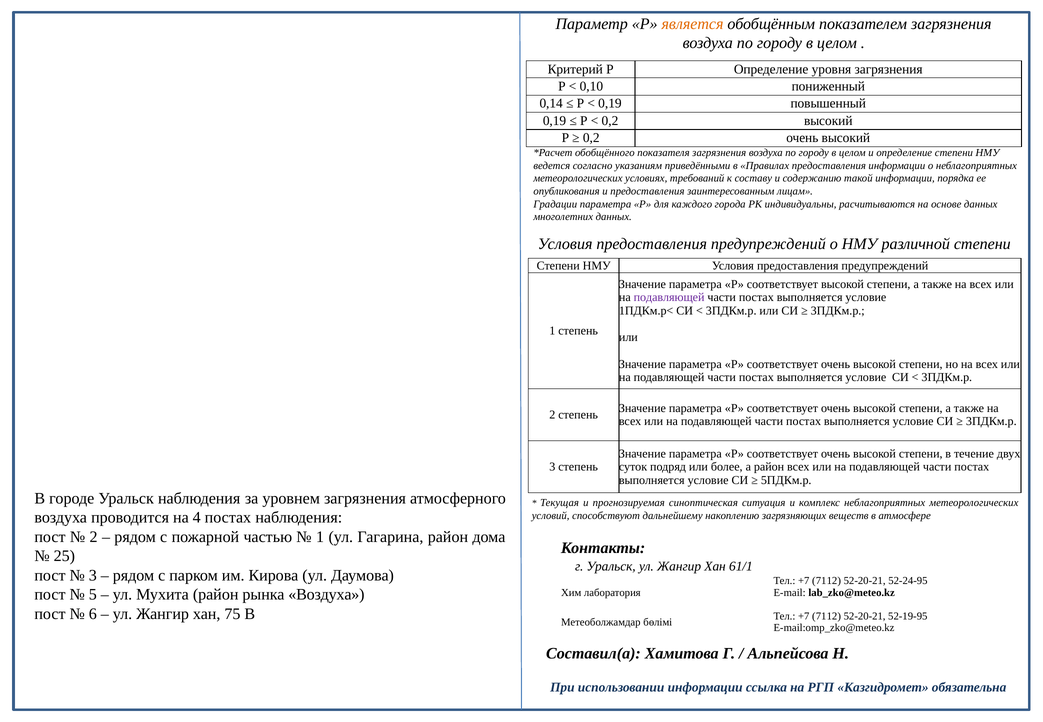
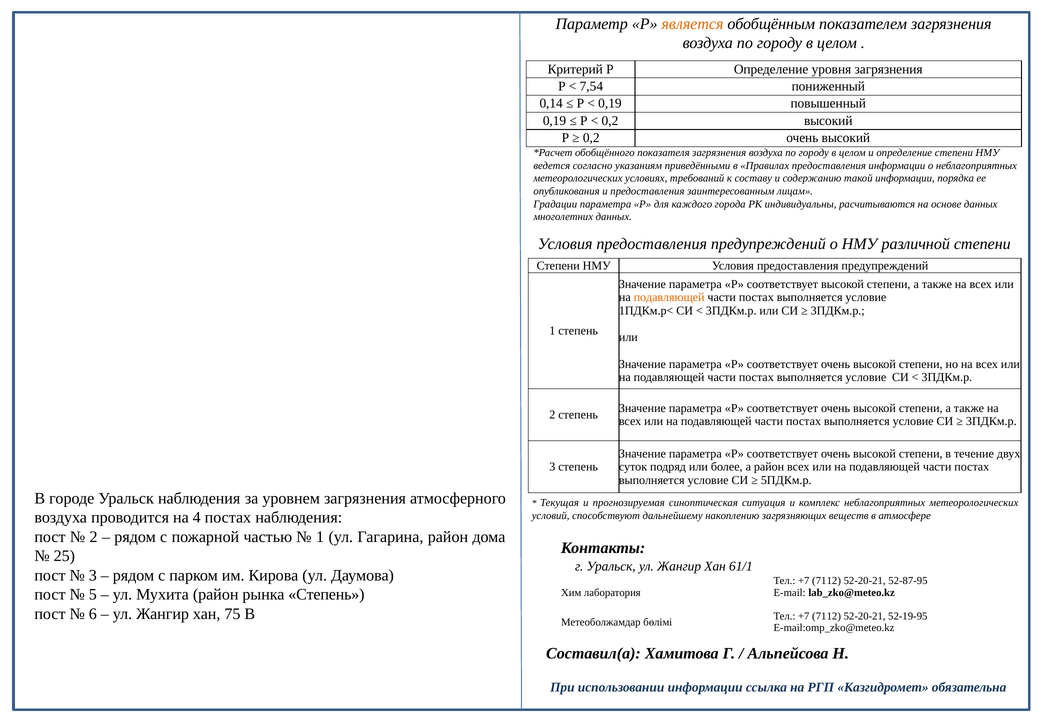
0,10: 0,10 -> 7,54
подавляющей at (669, 297) colour: purple -> orange
52-24-95: 52-24-95 -> 52-87-95
рынка Воздуха: Воздуха -> Степень
